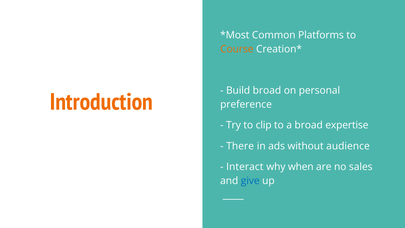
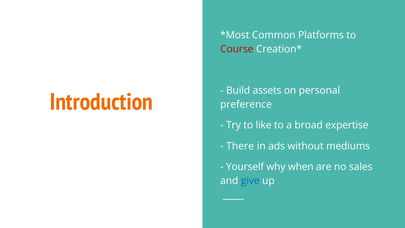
Course colour: orange -> red
Build broad: broad -> assets
clip: clip -> like
audience: audience -> mediums
Interact: Interact -> Yourself
